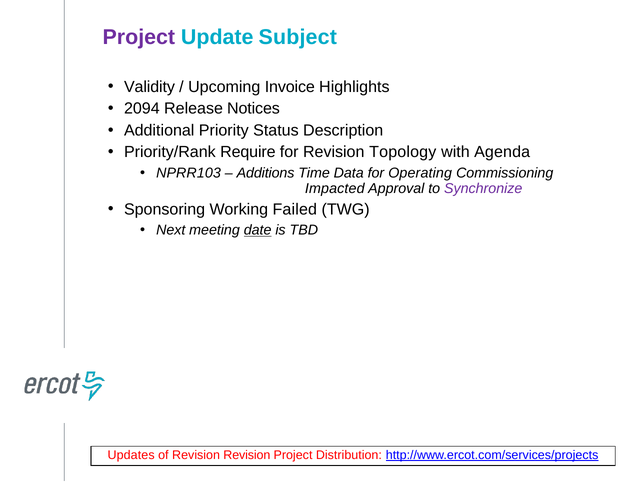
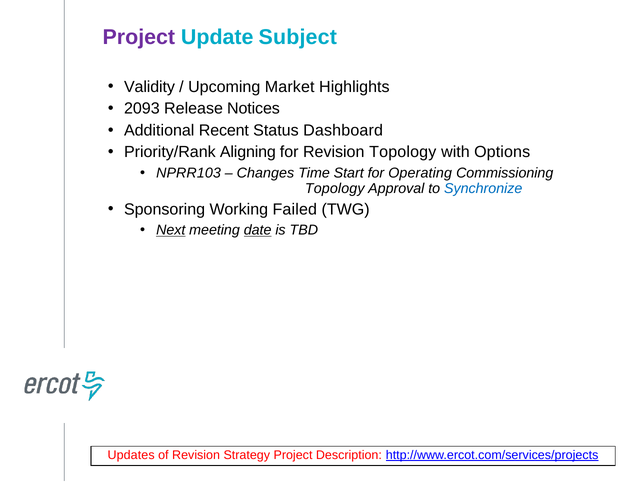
Invoice: Invoice -> Market
2094: 2094 -> 2093
Priority: Priority -> Recent
Description: Description -> Dashboard
Require: Require -> Aligning
Agenda: Agenda -> Options
Additions: Additions -> Changes
Data: Data -> Start
Impacted at (335, 188): Impacted -> Topology
Synchronize colour: purple -> blue
Next underline: none -> present
Revision Revision: Revision -> Strategy
Distribution: Distribution -> Description
